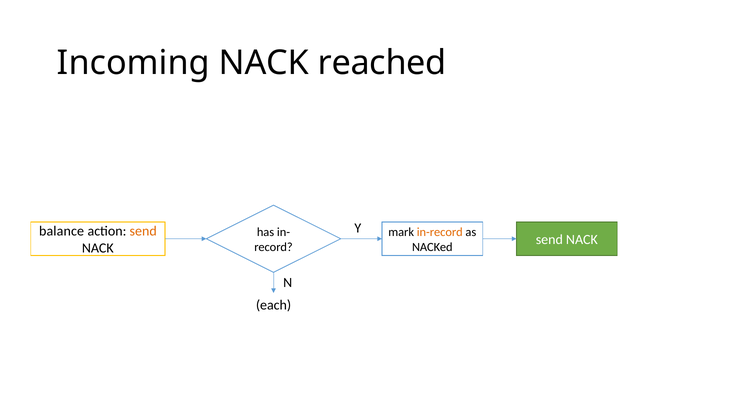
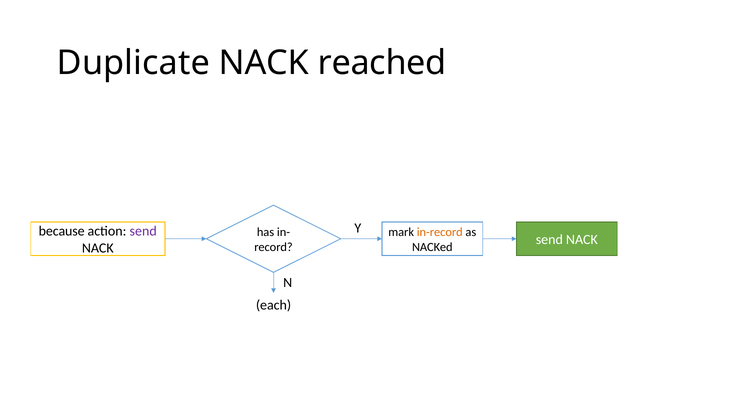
Incoming: Incoming -> Duplicate
balance: balance -> because
send at (143, 231) colour: orange -> purple
